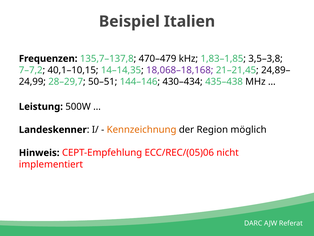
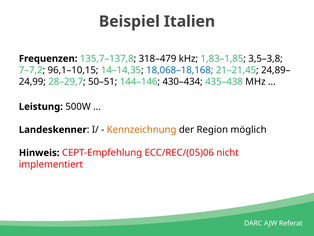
470–479: 470–479 -> 318–479
40,1–10,15: 40,1–10,15 -> 96,1–10,15
18,068–18,168 colour: purple -> blue
